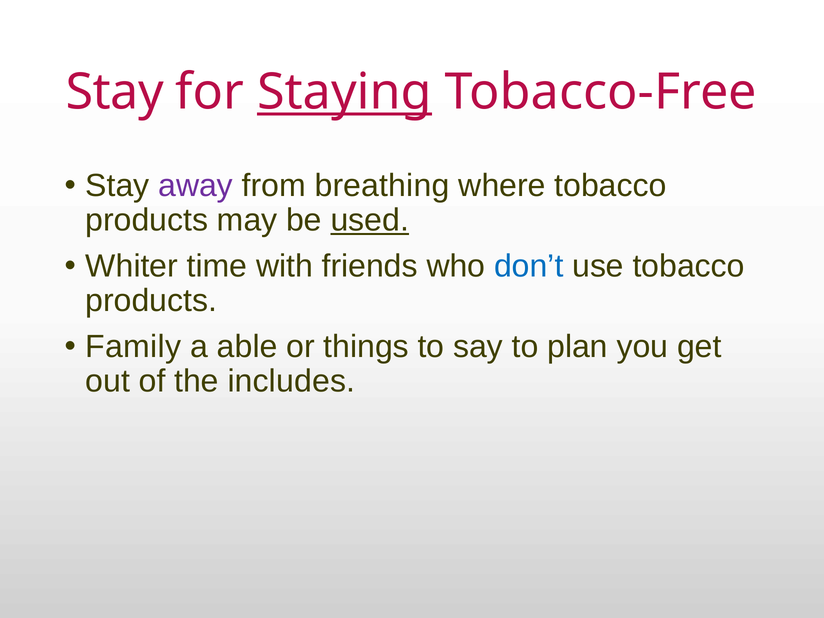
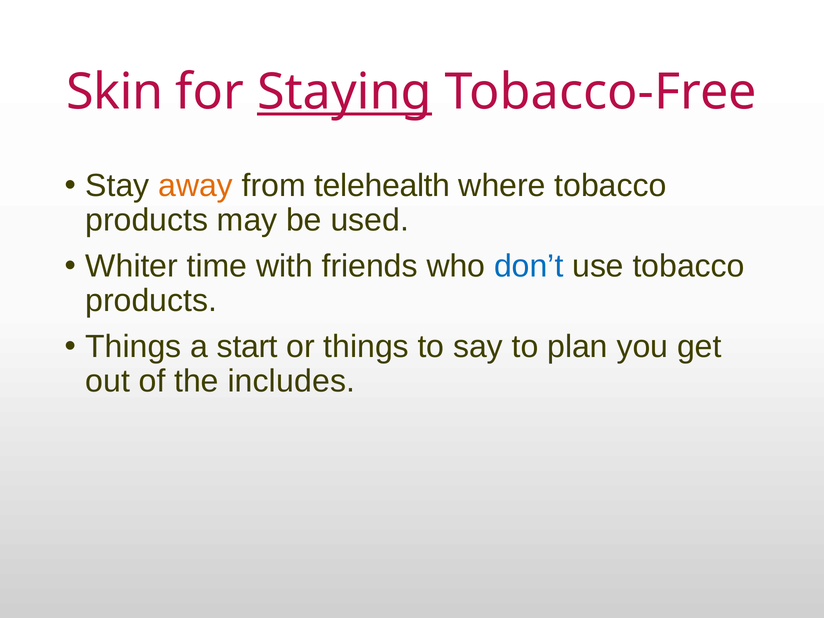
Stay at (115, 92): Stay -> Skin
away colour: purple -> orange
breathing: breathing -> telehealth
used underline: present -> none
Family at (133, 347): Family -> Things
able: able -> start
